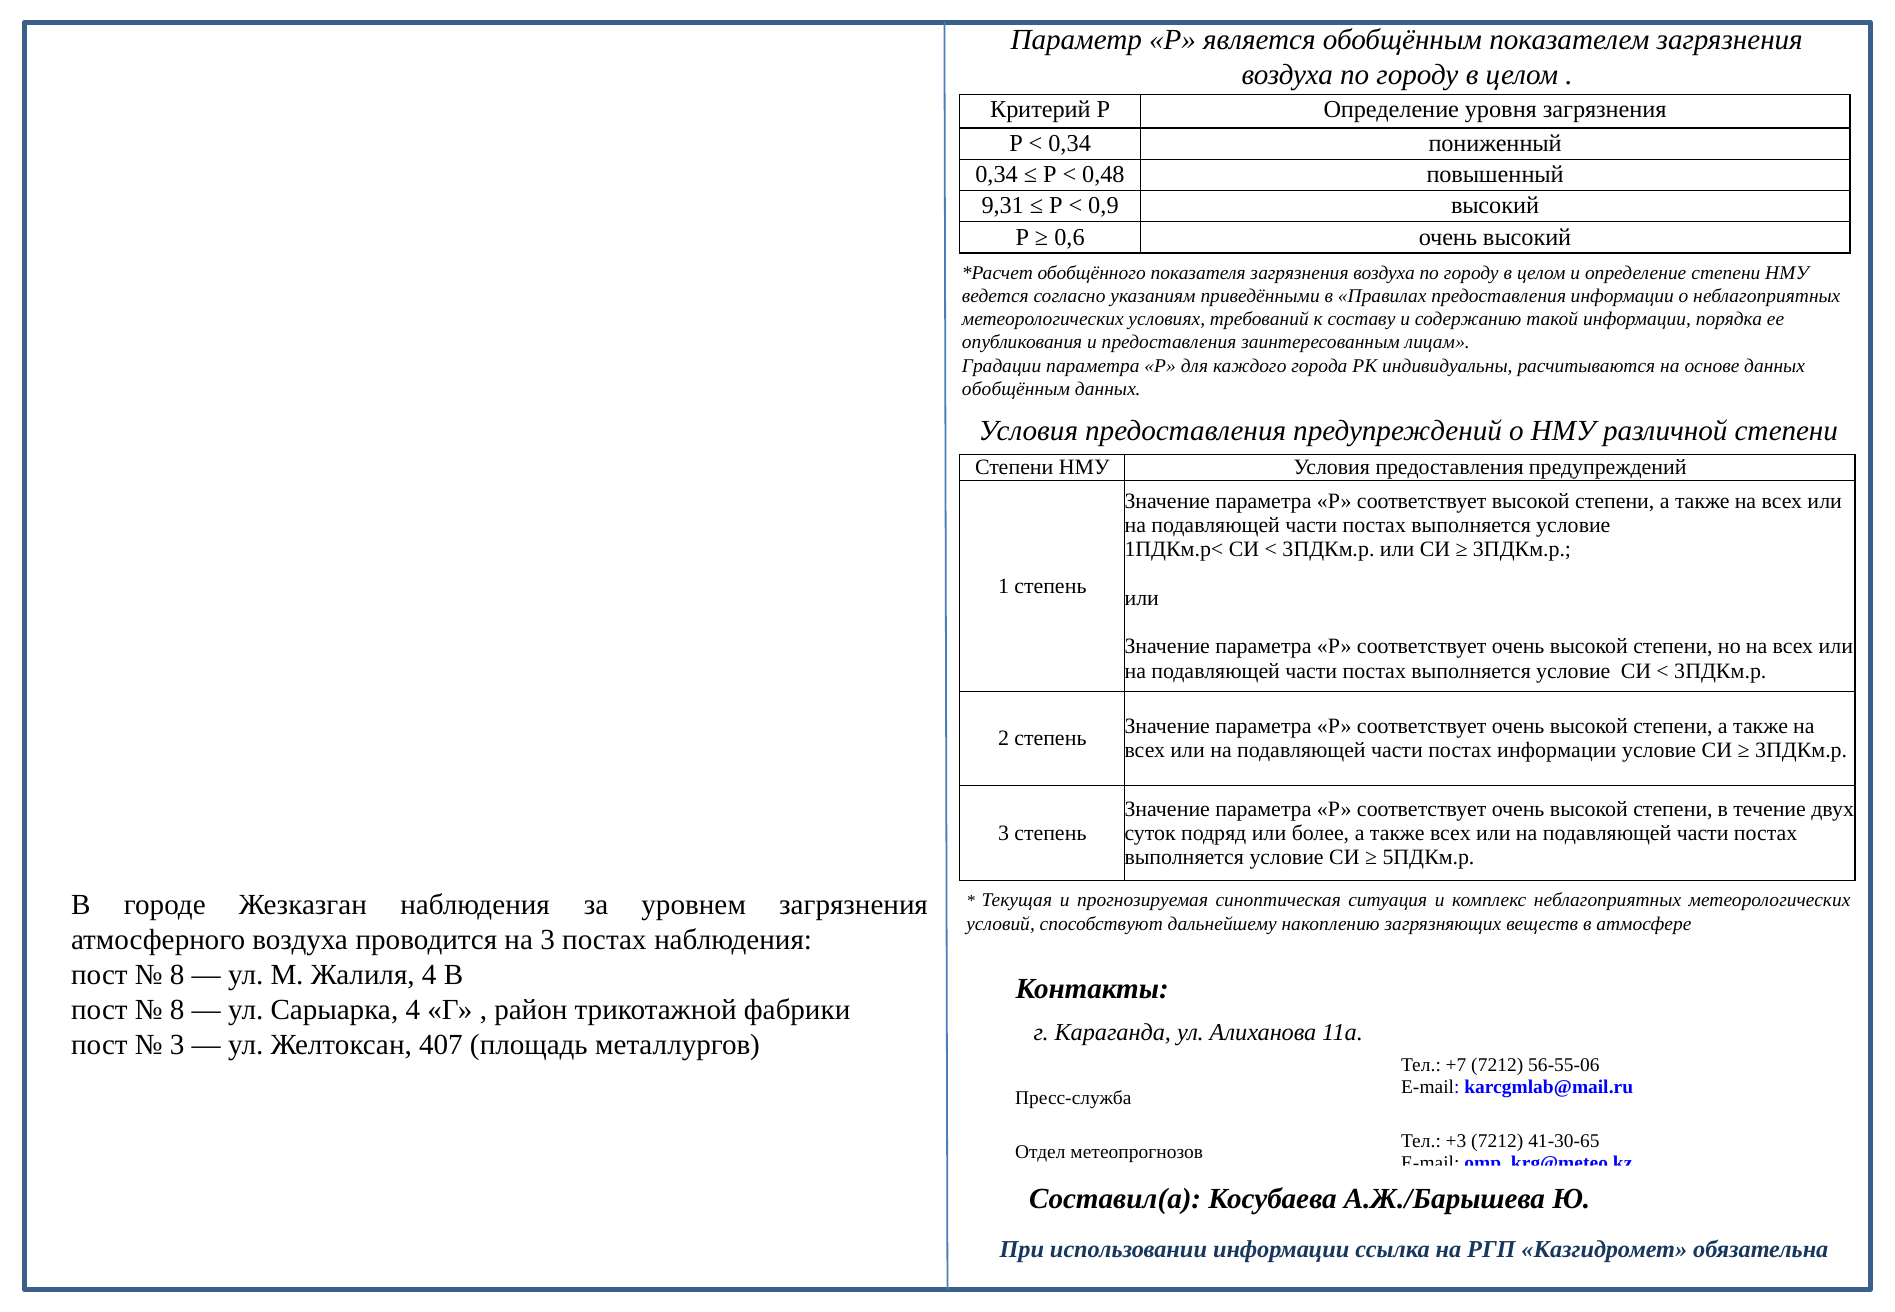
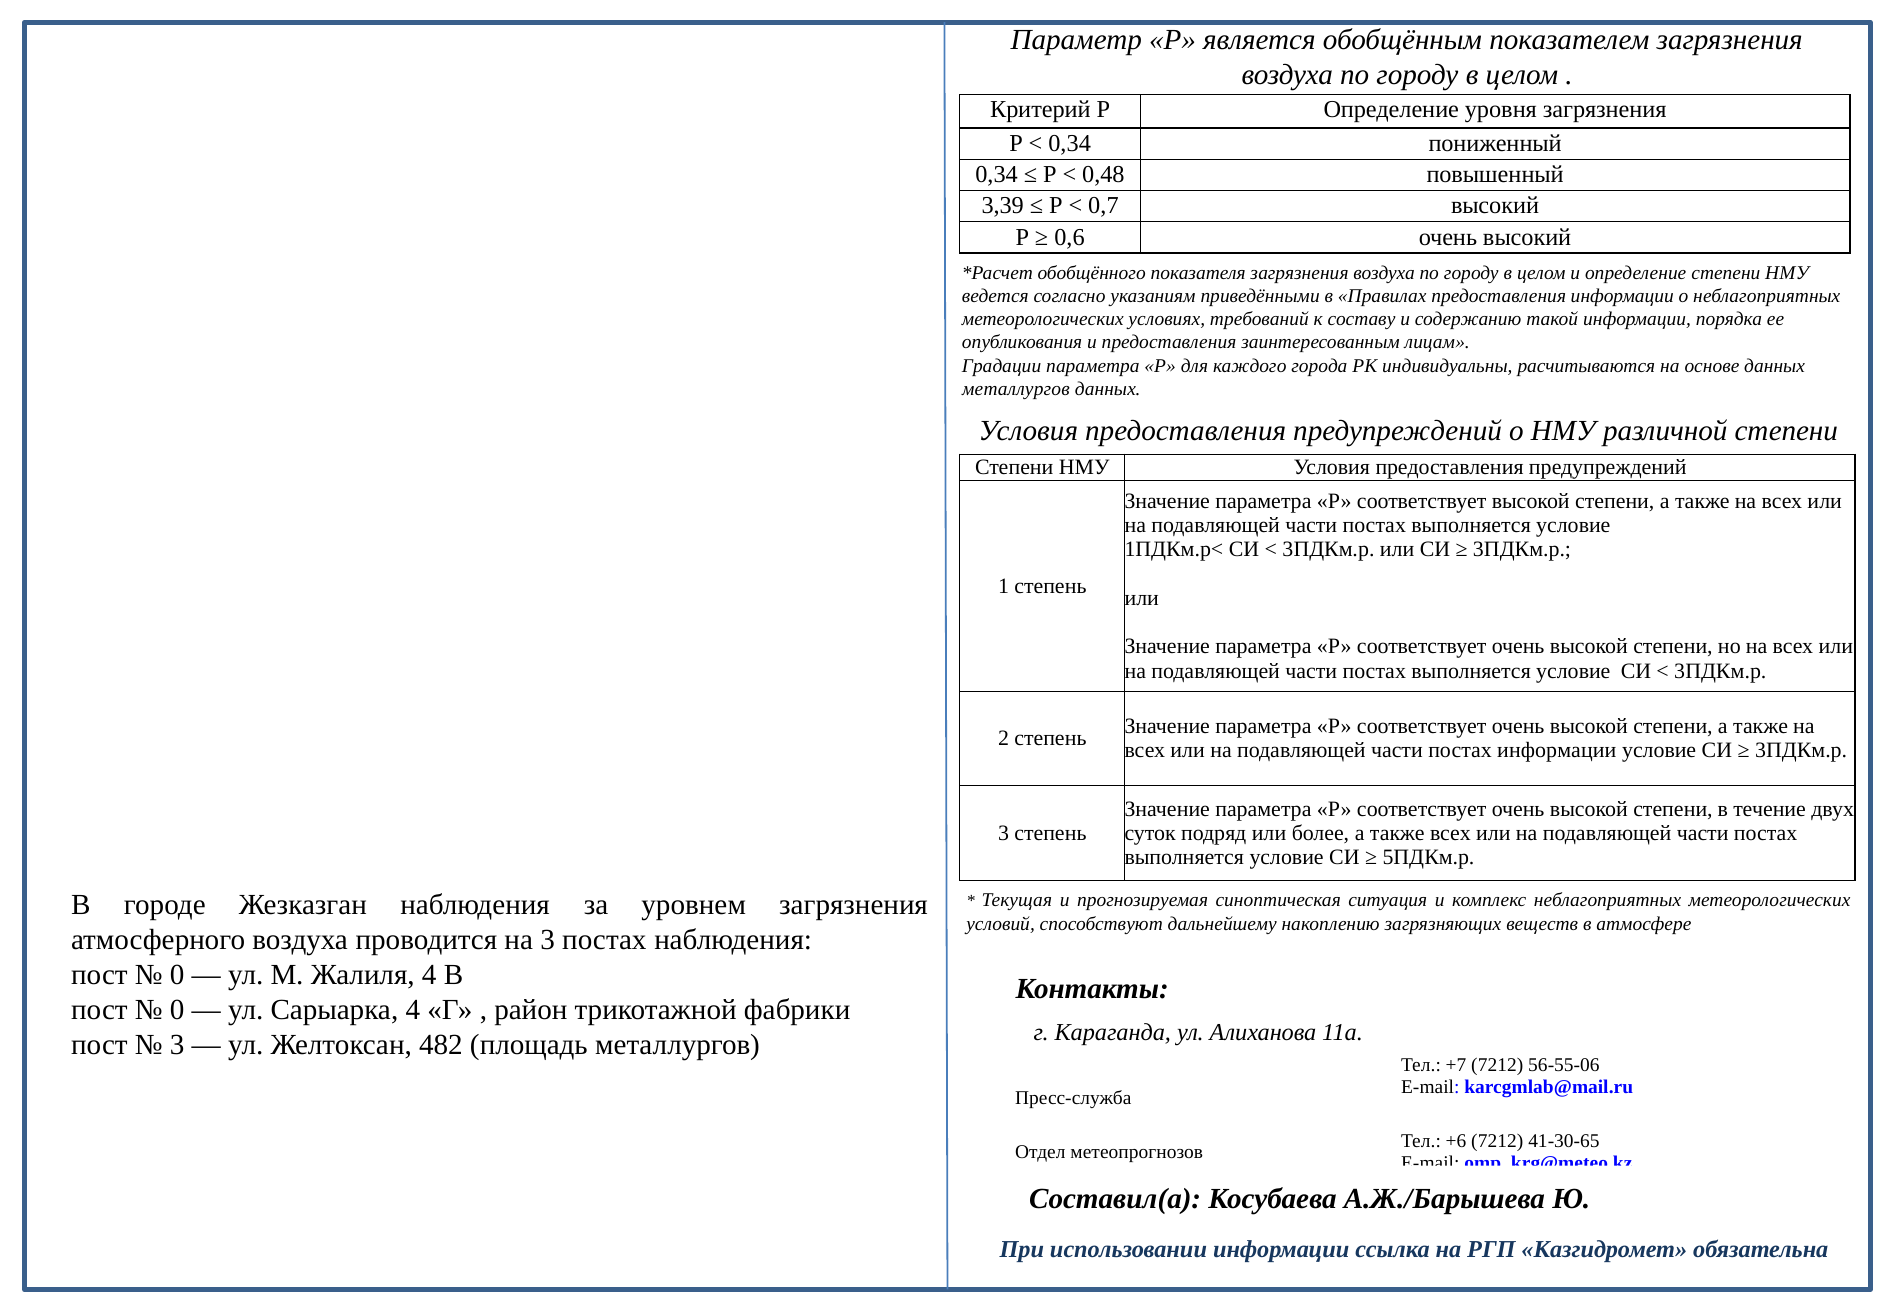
9,31: 9,31 -> 3,39
0,9: 0,9 -> 0,7
обобщённым at (1016, 389): обобщённым -> металлургов
8 at (177, 974): 8 -> 0
8 at (177, 1009): 8 -> 0
407: 407 -> 482
+3: +3 -> +6
